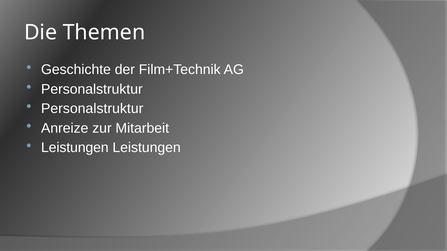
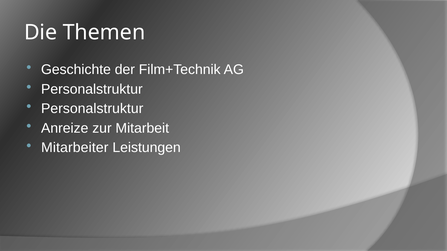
Leistungen at (75, 148): Leistungen -> Mitarbeiter
